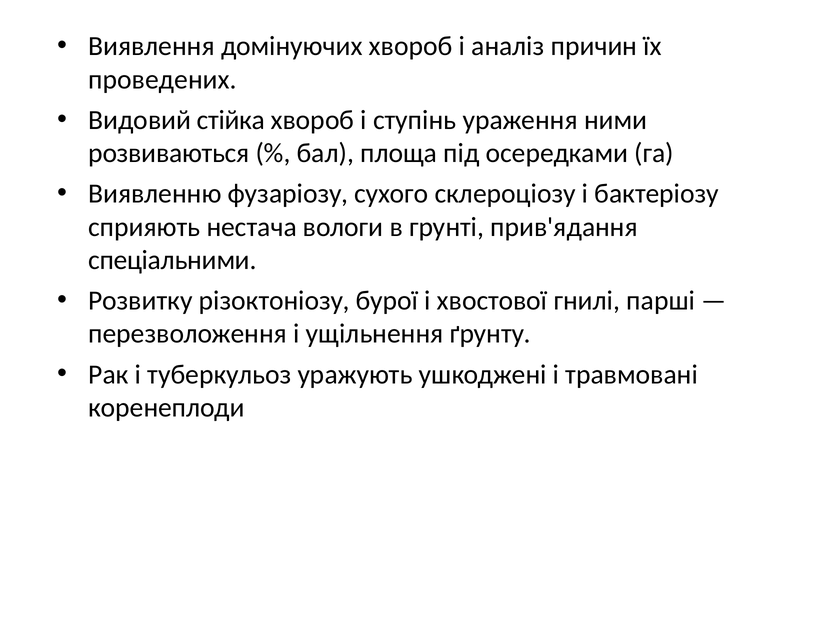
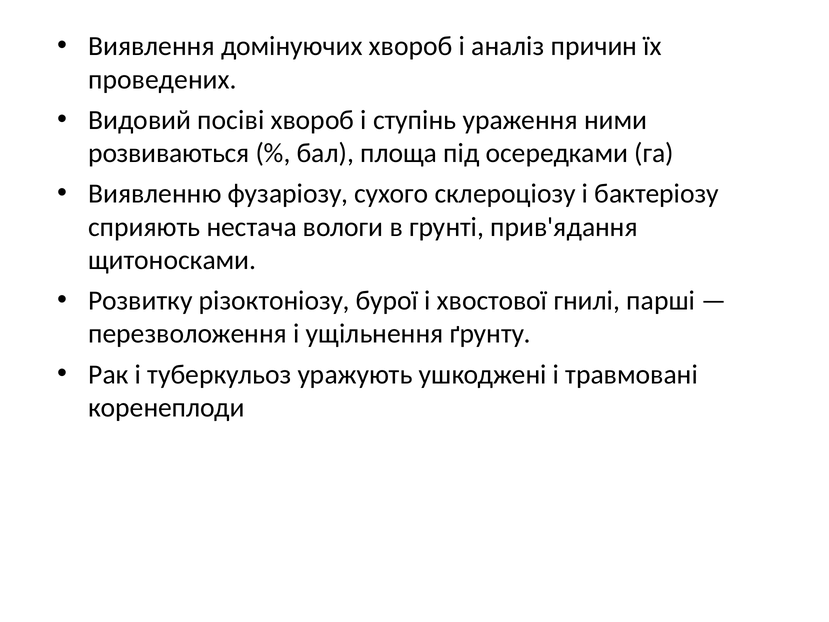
стійка: стійка -> посіві
спеціальними: спеціальними -> щитоносками
